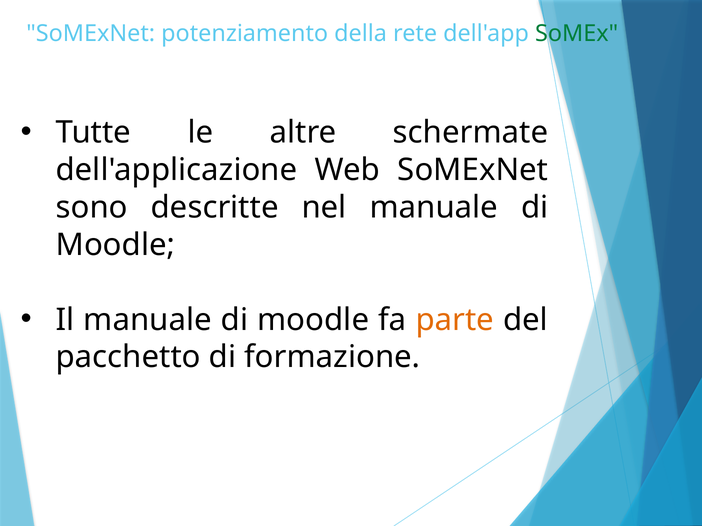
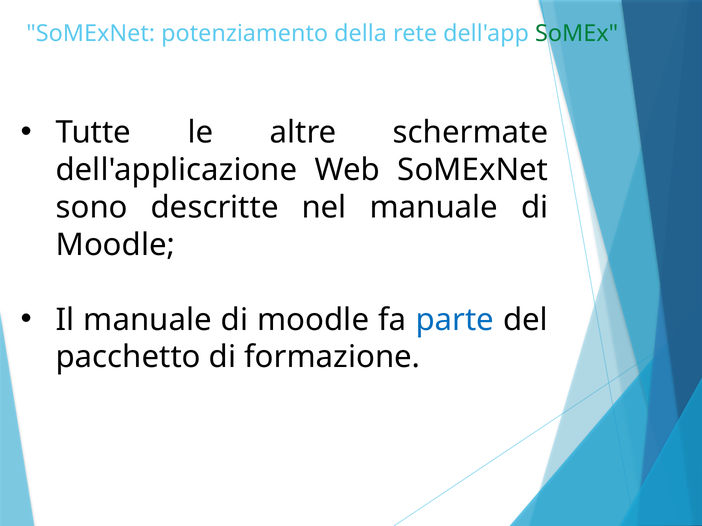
parte colour: orange -> blue
